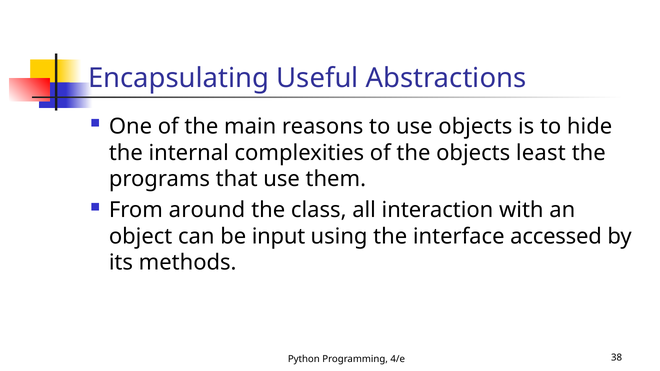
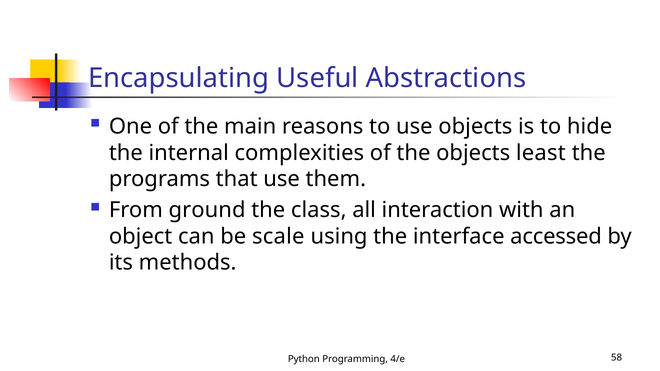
around: around -> ground
input: input -> scale
38: 38 -> 58
